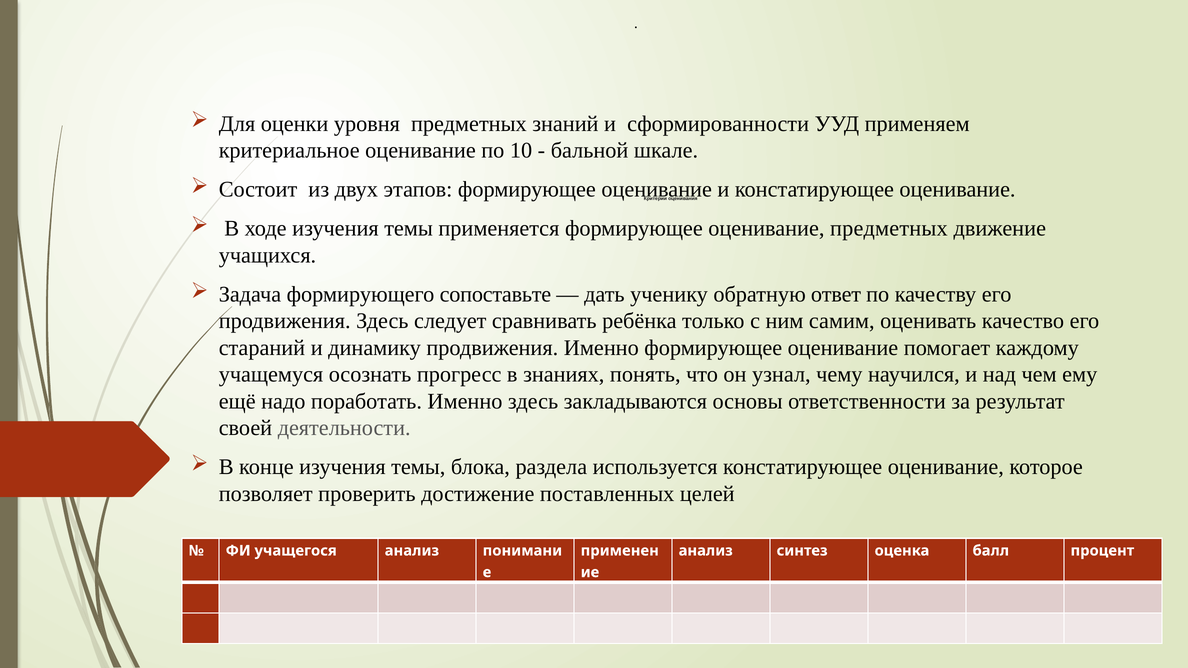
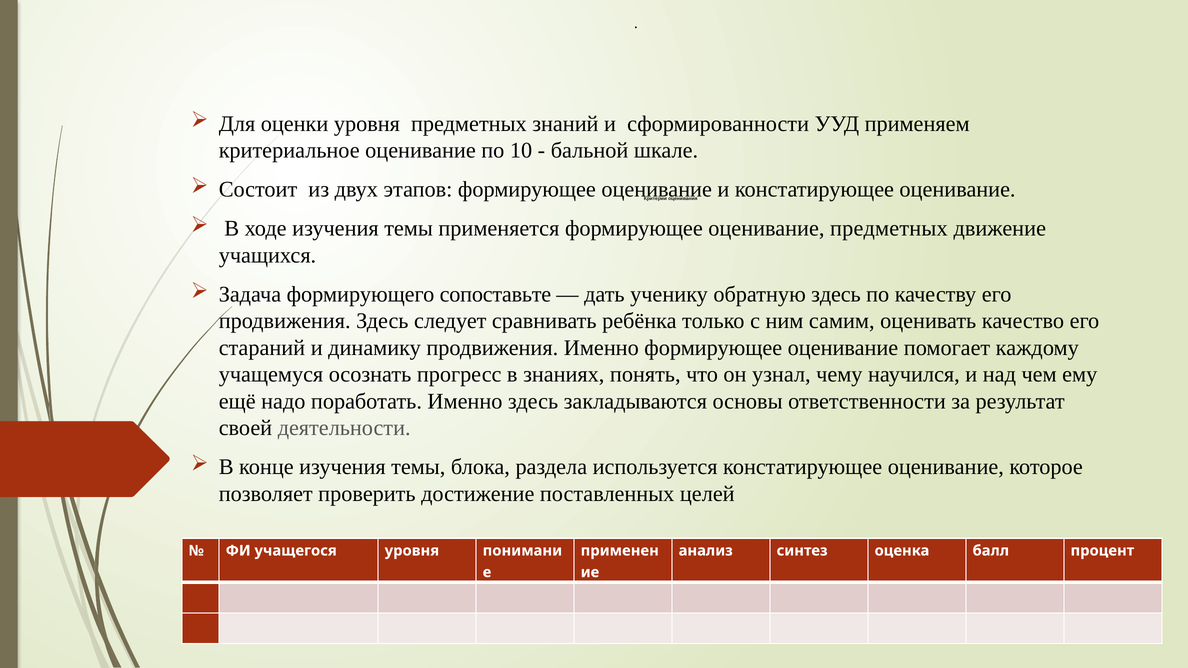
обратную ответ: ответ -> здесь
учащегося анализ: анализ -> уровня
